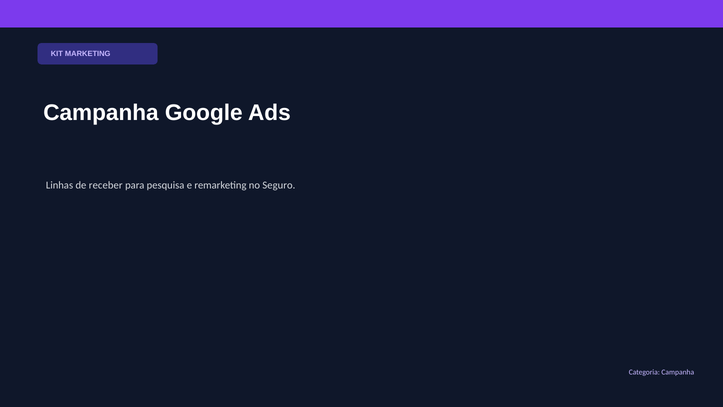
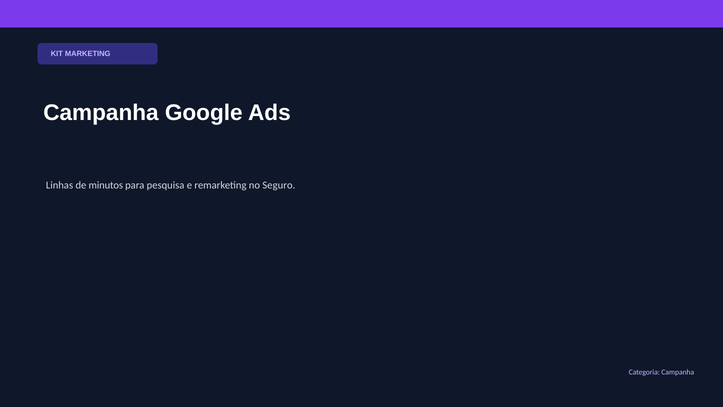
receber: receber -> minutos
